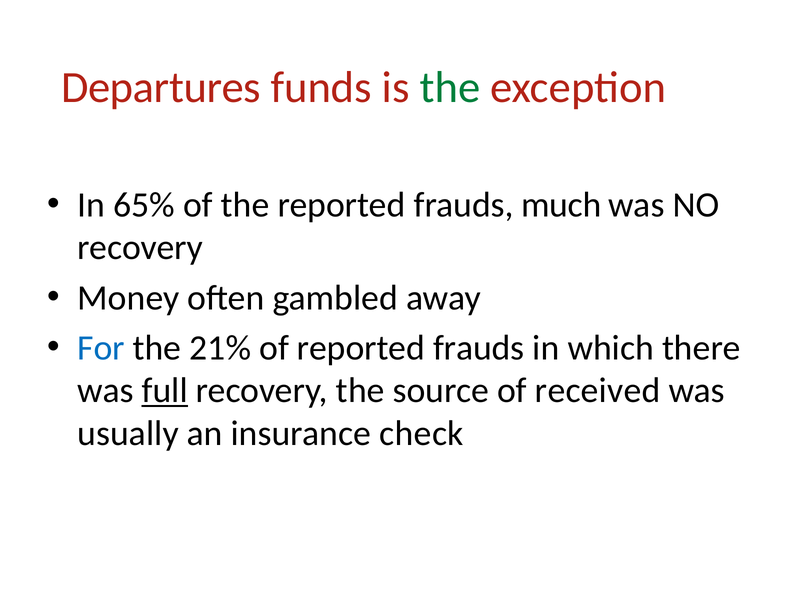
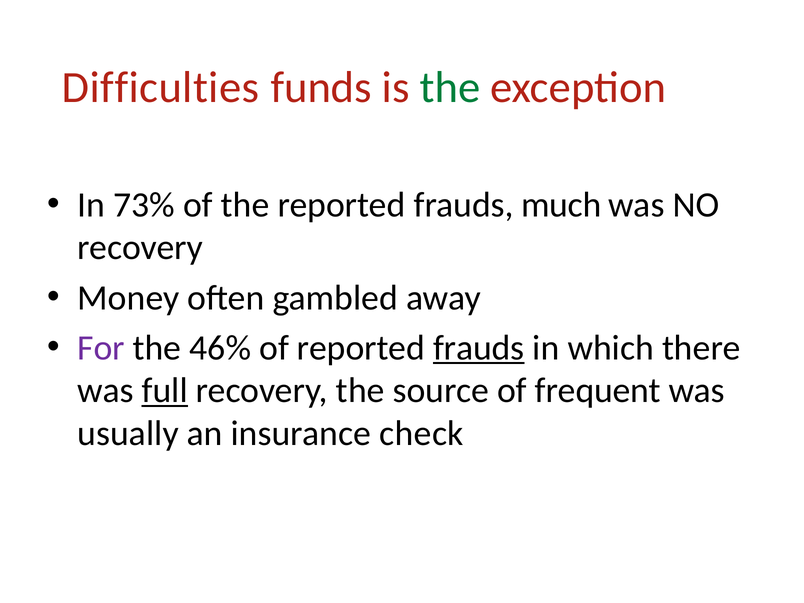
Departures: Departures -> Difficulties
65%: 65% -> 73%
For colour: blue -> purple
21%: 21% -> 46%
frauds at (479, 348) underline: none -> present
received: received -> frequent
